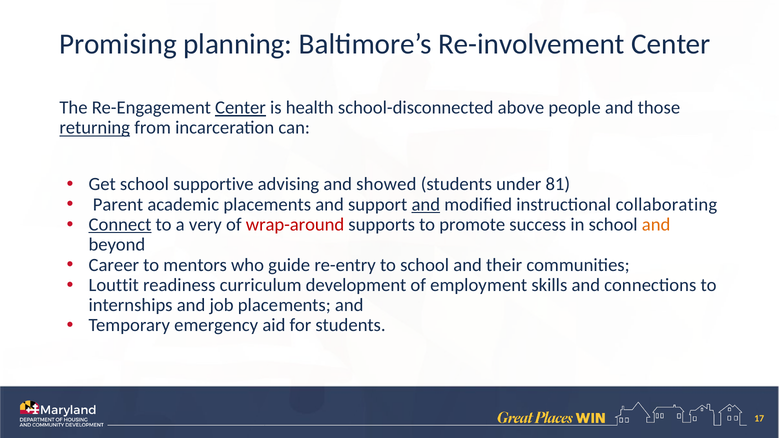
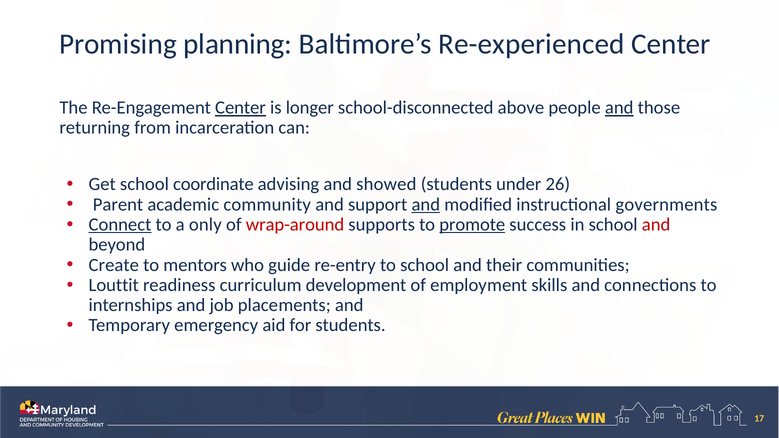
Re-involvement: Re-involvement -> Re-experienced
health: health -> longer
and at (619, 108) underline: none -> present
returning underline: present -> none
supportive: supportive -> coordinate
81: 81 -> 26
placements: placements -> community
collaborating: collaborating -> governments
very: very -> only
promote underline: none -> present
and at (656, 225) colour: orange -> red
Career: Career -> Create
